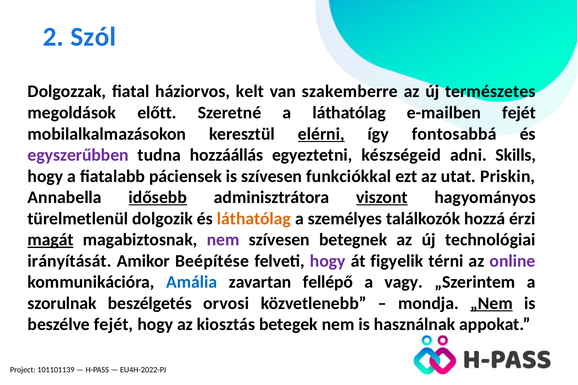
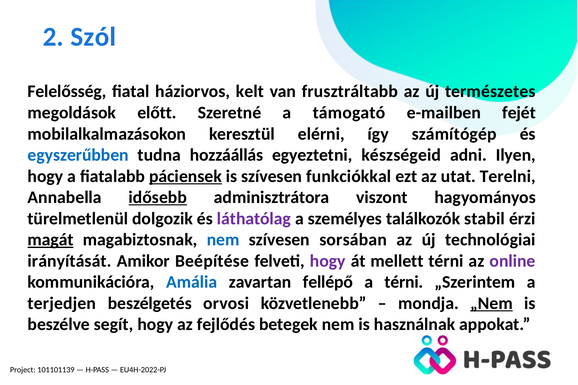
Dolgozzak: Dolgozzak -> Felelősség
szakemberre: szakemberre -> frusztráltabb
a láthatólag: láthatólag -> támogató
elérni underline: present -> none
fontosabbá: fontosabbá -> számítógép
egyszerűbben colour: purple -> blue
Skills: Skills -> Ilyen
páciensek underline: none -> present
Priskin: Priskin -> Terelni
viszont underline: present -> none
láthatólag at (254, 219) colour: orange -> purple
hozzá: hozzá -> stabil
nem at (223, 240) colour: purple -> blue
betegnek: betegnek -> sorsában
figyelik: figyelik -> mellett
a vagy: vagy -> térni
szorulnak: szorulnak -> terjedjen
beszélve fejét: fejét -> segít
kiosztás: kiosztás -> fejlődés
